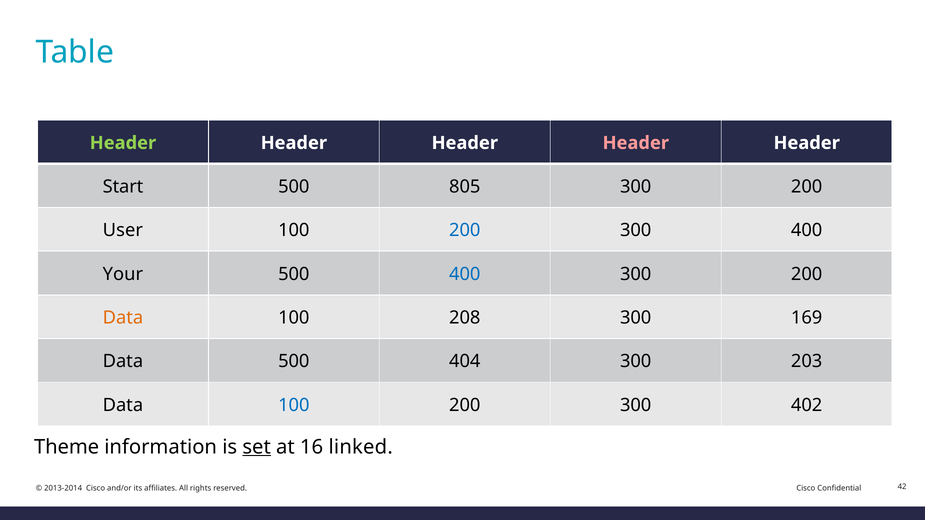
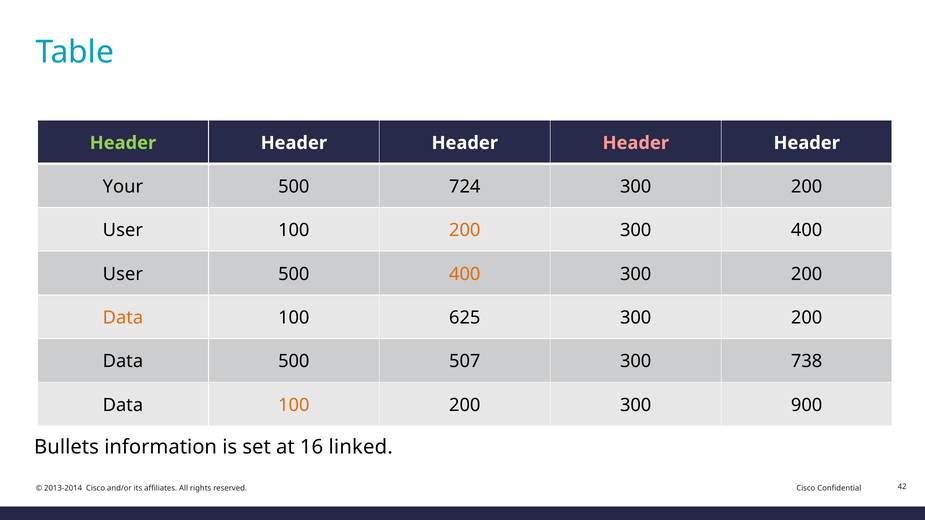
Start: Start -> Your
805: 805 -> 724
200 at (465, 231) colour: blue -> orange
Your at (123, 274): Your -> User
400 at (465, 274) colour: blue -> orange
208: 208 -> 625
169 at (807, 318): 169 -> 200
404: 404 -> 507
203: 203 -> 738
100 at (294, 406) colour: blue -> orange
402: 402 -> 900
Theme: Theme -> Bullets
set underline: present -> none
